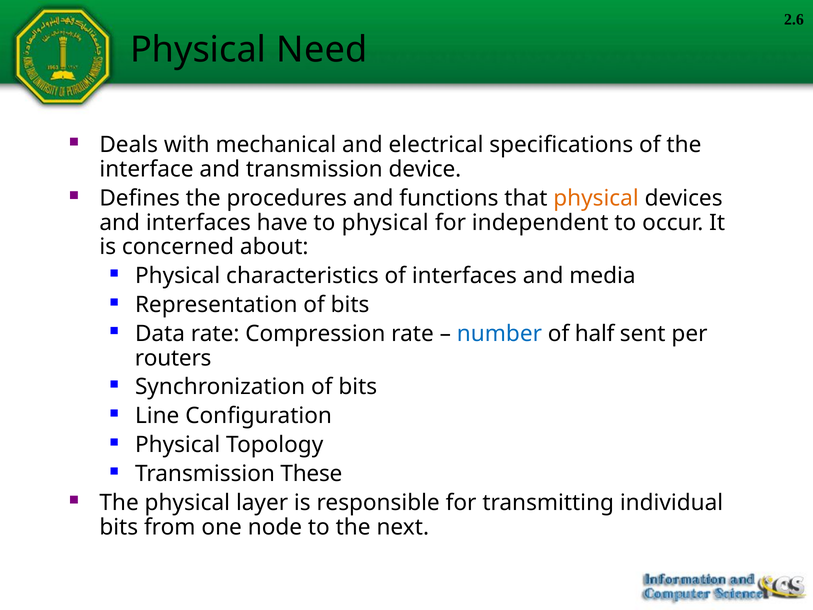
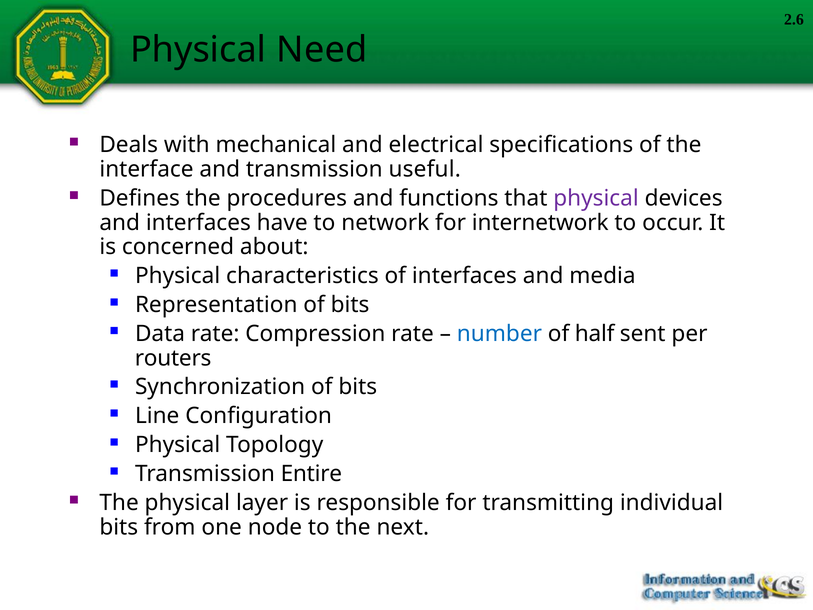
device: device -> useful
physical at (596, 198) colour: orange -> purple
to physical: physical -> network
independent: independent -> internetwork
These: These -> Entire
